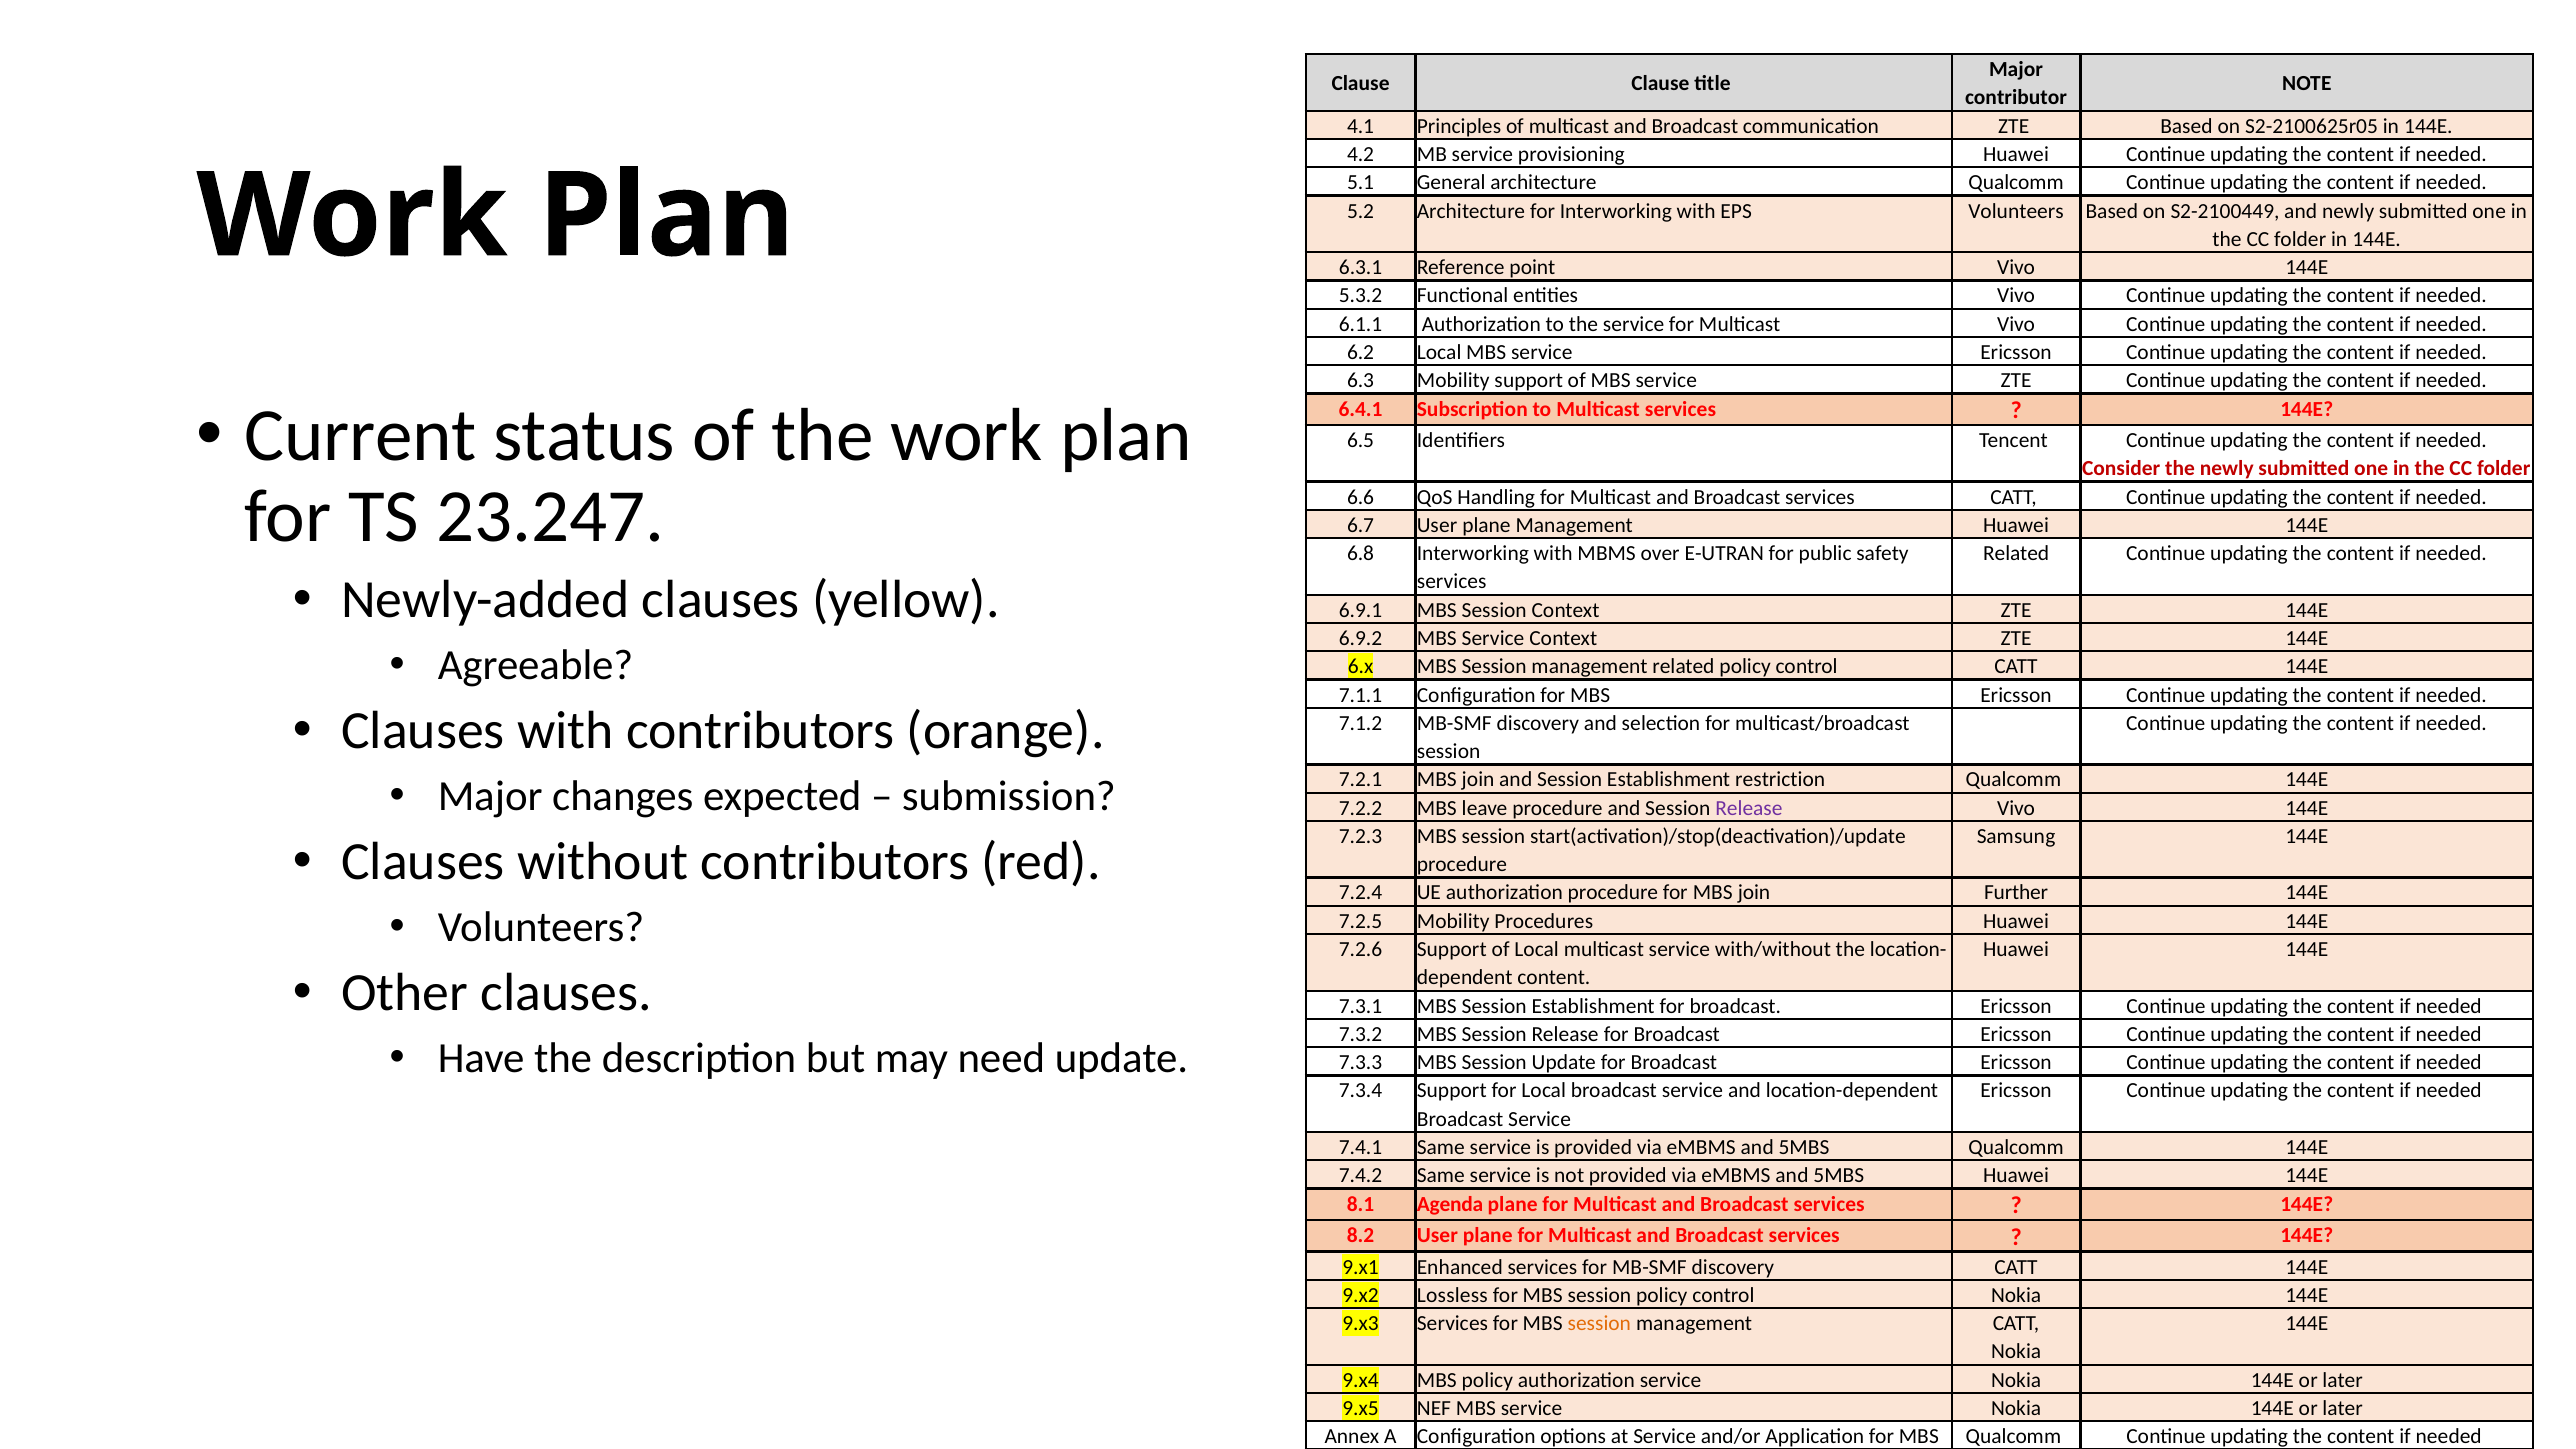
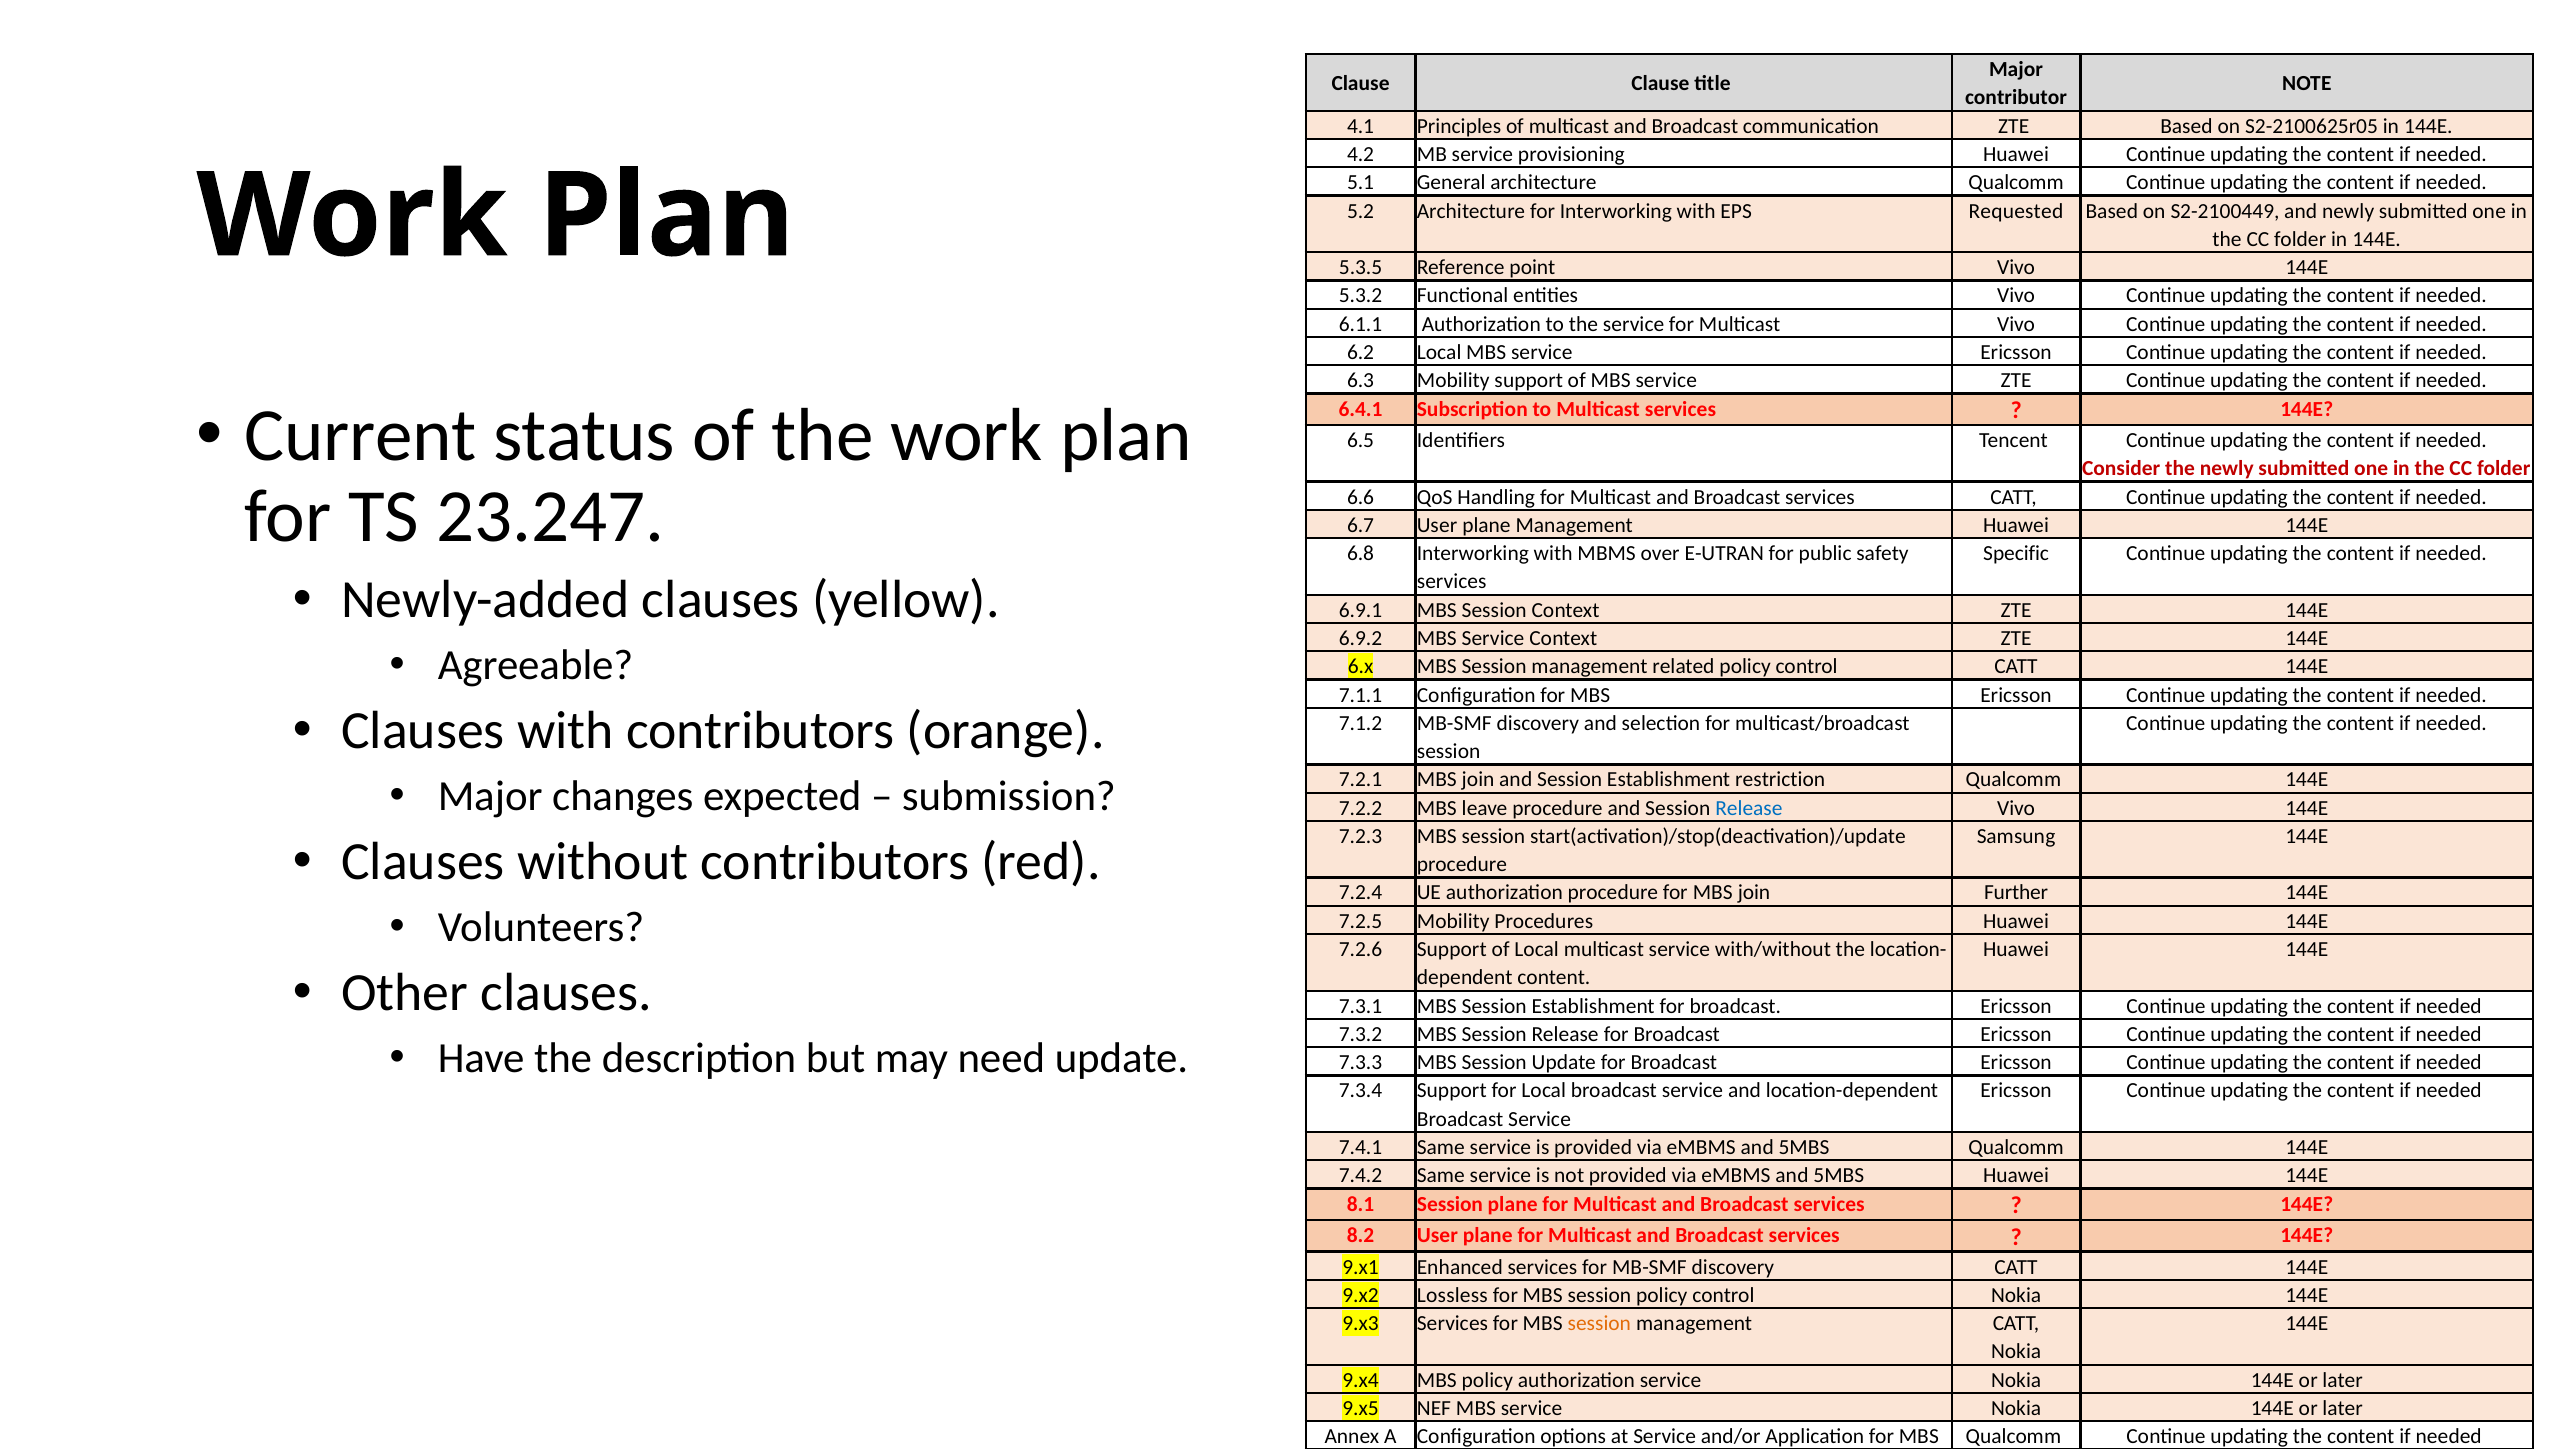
EPS Volunteers: Volunteers -> Requested
6.3.1: 6.3.1 -> 5.3.5
Related at (2016, 554): Related -> Specific
Release at (1749, 808) colour: purple -> blue
8.1 Agenda: Agenda -> Session
